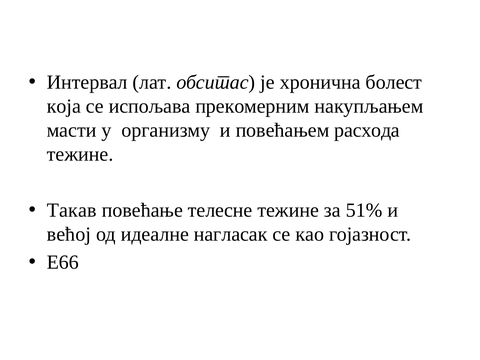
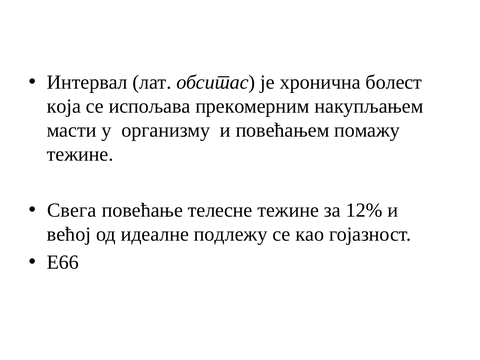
расхода: расхода -> помажу
Такав: Такав -> Свега
51%: 51% -> 12%
нагласак: нагласак -> подлежу
